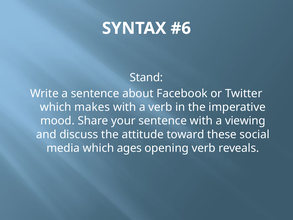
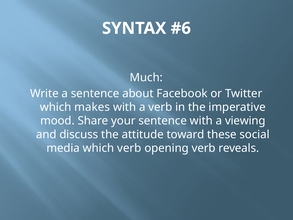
Stand: Stand -> Much
which ages: ages -> verb
